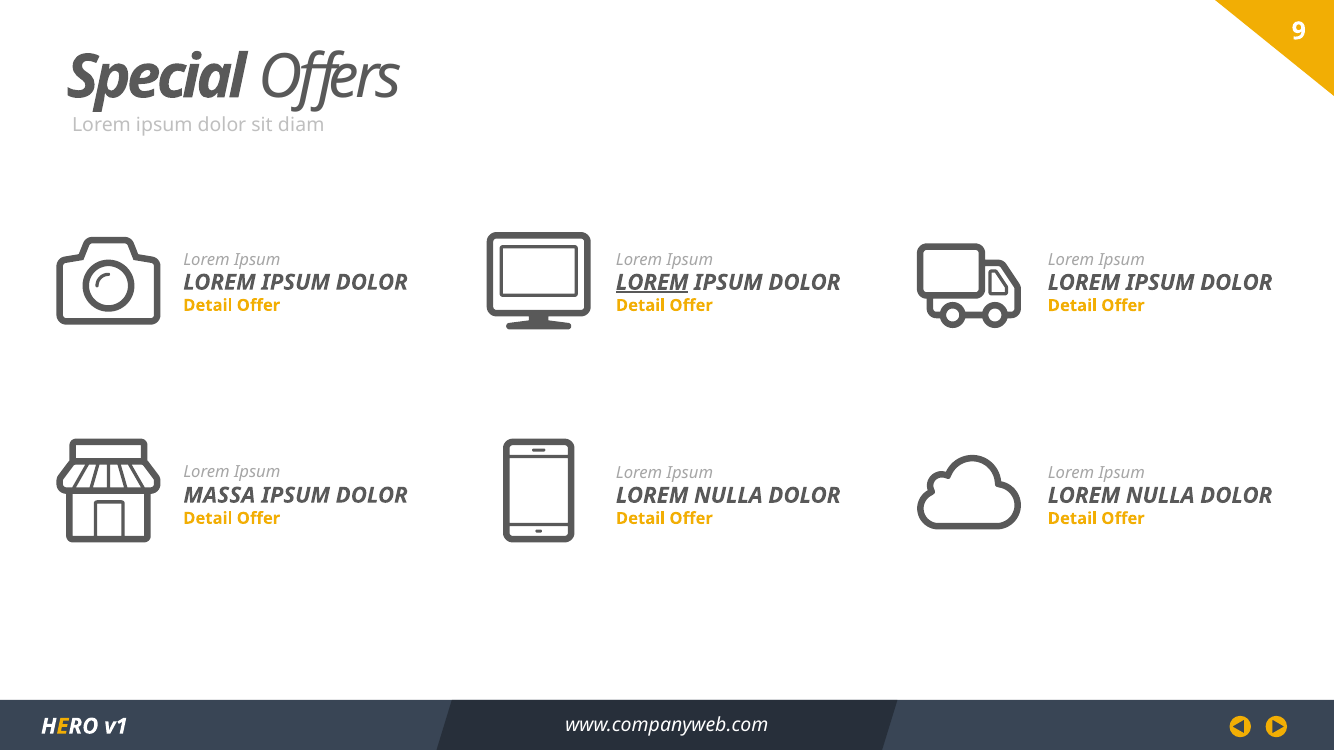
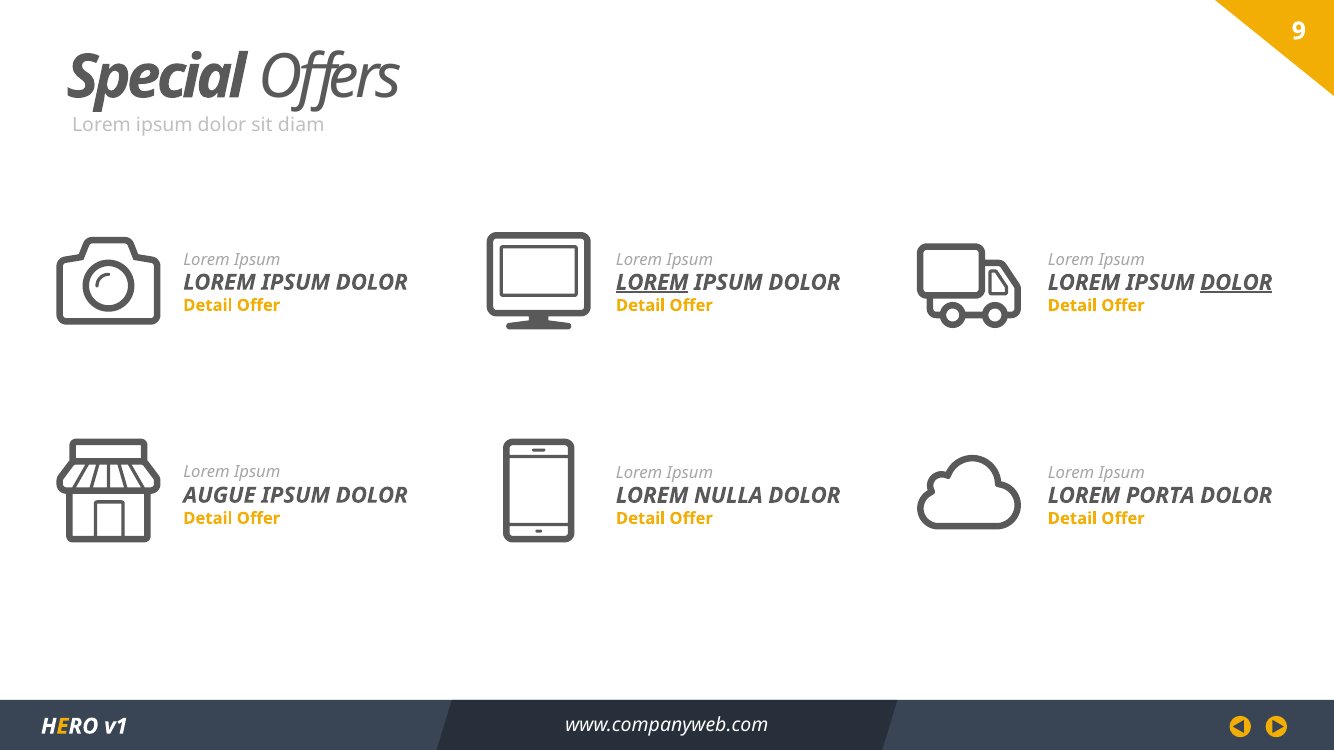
DOLOR at (1236, 283) underline: none -> present
MASSA: MASSA -> AUGUE
NULLA at (1160, 496): NULLA -> PORTA
